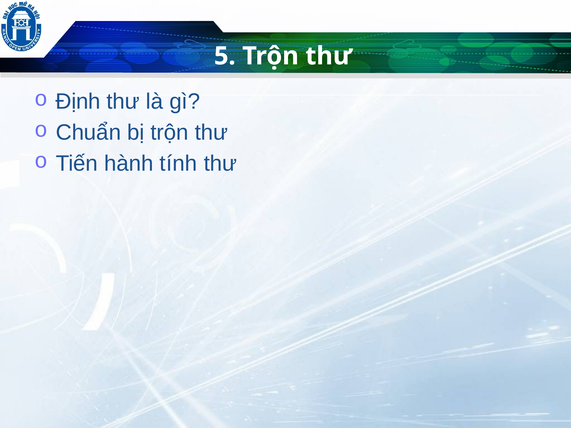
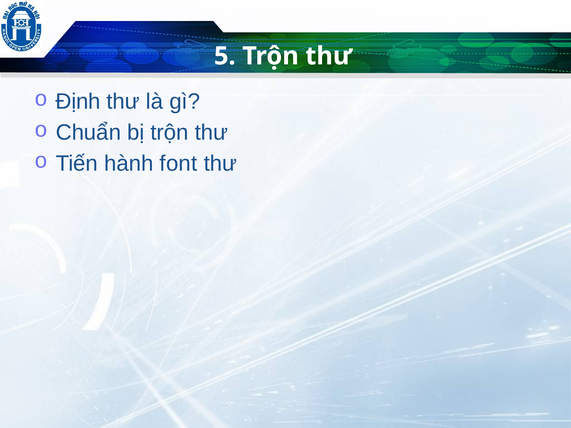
tính: tính -> font
